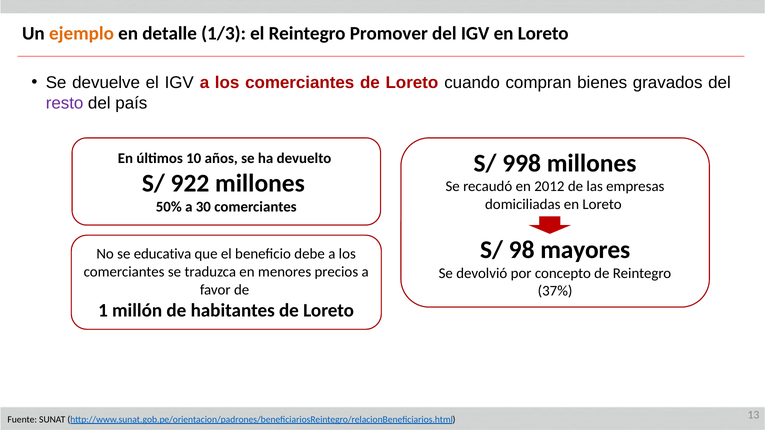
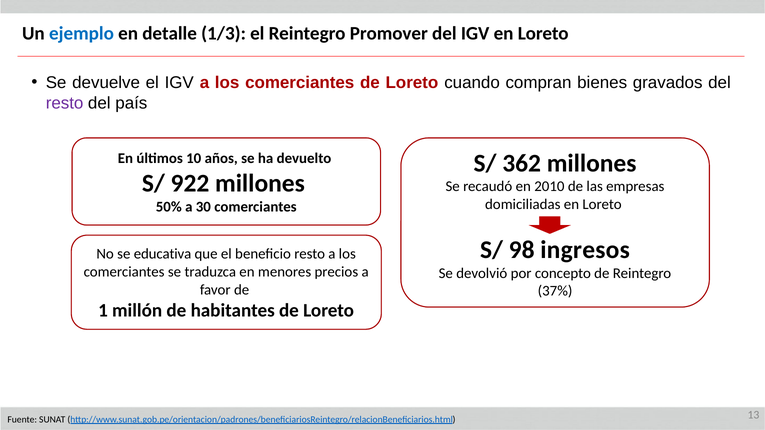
ejemplo colour: orange -> blue
998: 998 -> 362
2012: 2012 -> 2010
mayores: mayores -> ingresos
beneficio debe: debe -> resto
